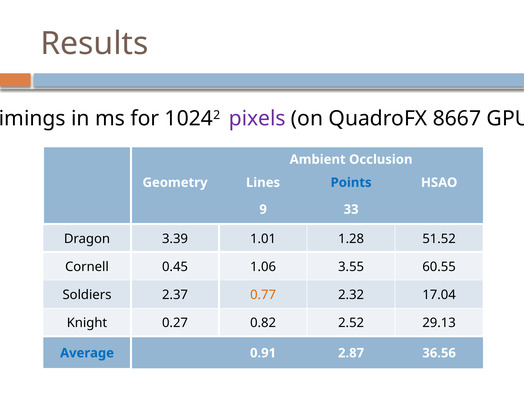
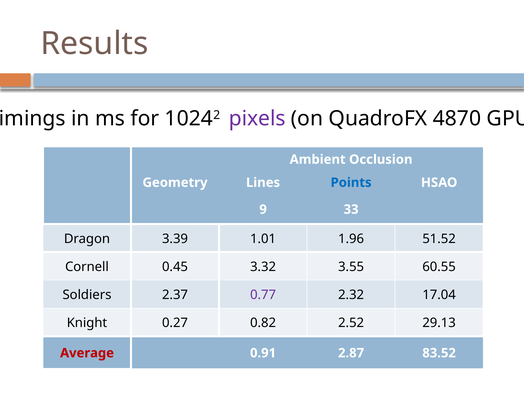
8667: 8667 -> 4870
1.28: 1.28 -> 1.96
1.06: 1.06 -> 3.32
0.77 colour: orange -> purple
Average colour: blue -> red
36.56: 36.56 -> 83.52
